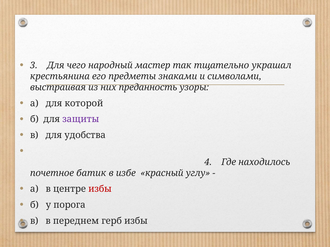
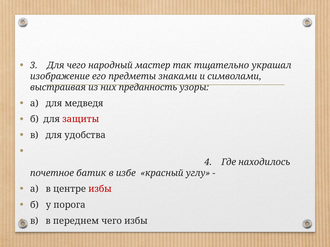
крестьянина: крестьянина -> изображение
которой: которой -> медведя
защиты colour: purple -> red
переднем герб: герб -> чего
